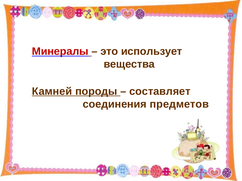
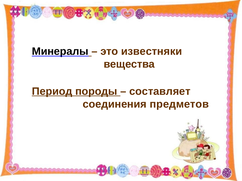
Минералы colour: red -> black
использует: использует -> известняки
Камней: Камней -> Период
